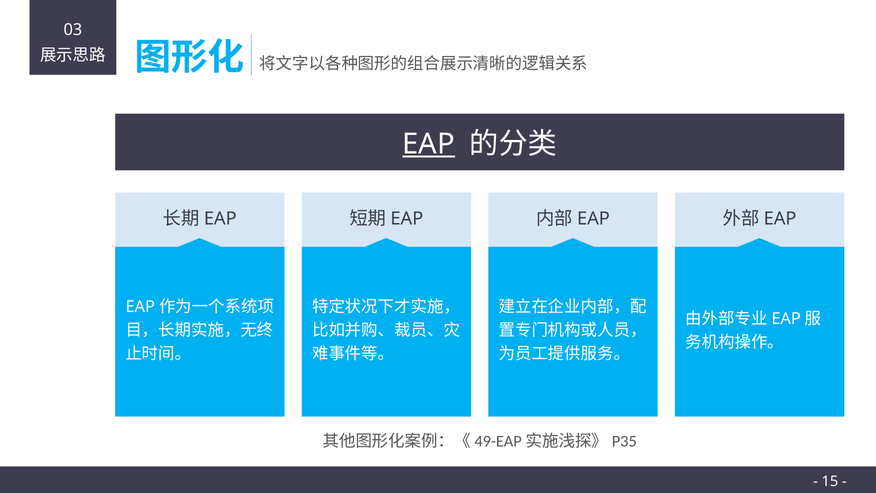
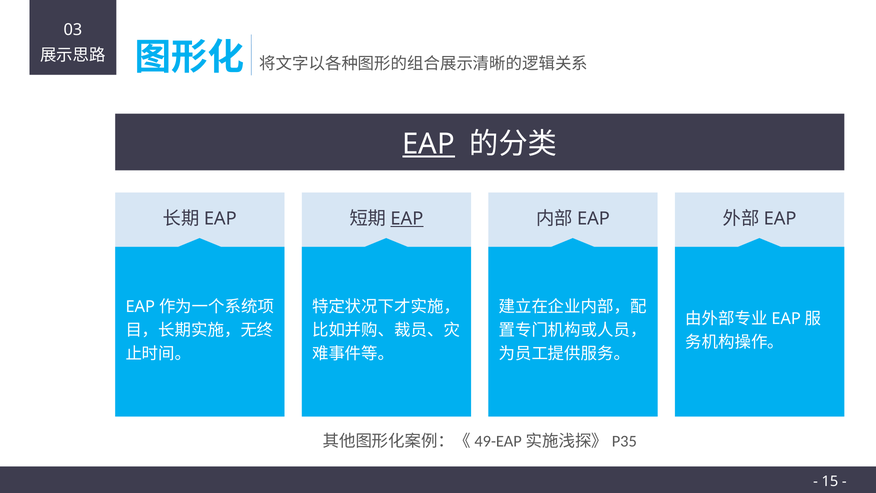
EAP at (407, 218) underline: none -> present
